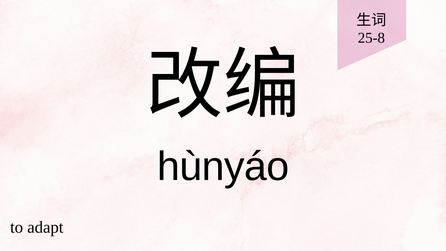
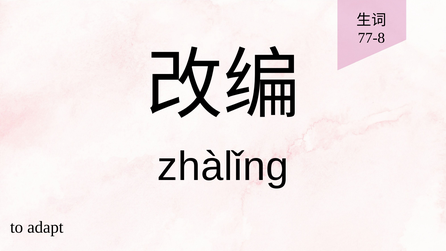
25-8: 25-8 -> 77-8
hùnyáo: hùnyáo -> zhàlǐng
